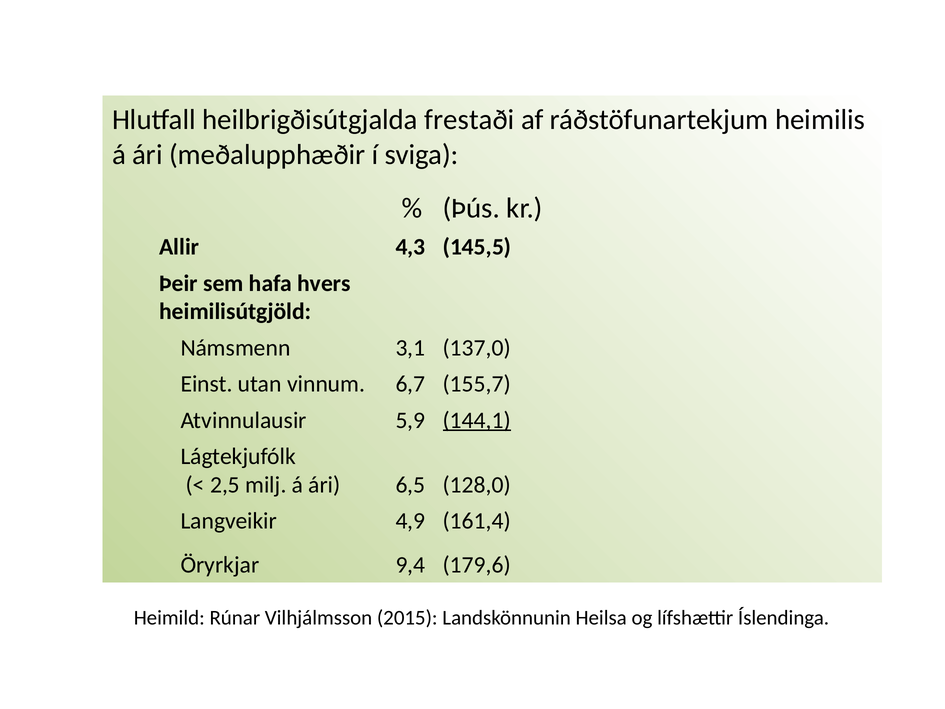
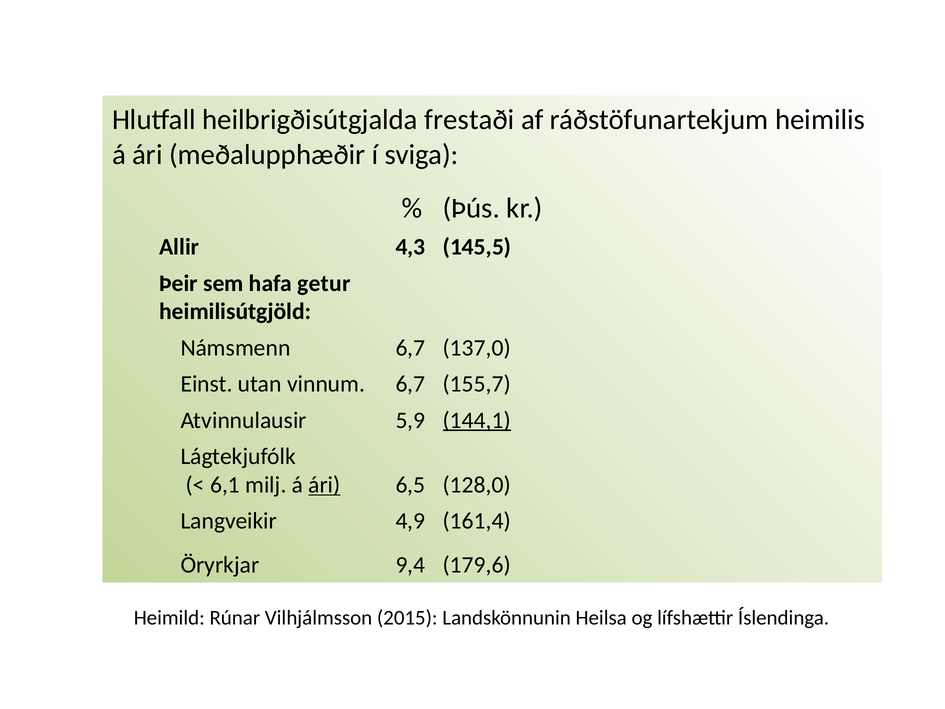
hvers: hvers -> getur
Námsmenn 3,1: 3,1 -> 6,7
2,5: 2,5 -> 6,1
ári at (324, 485) underline: none -> present
